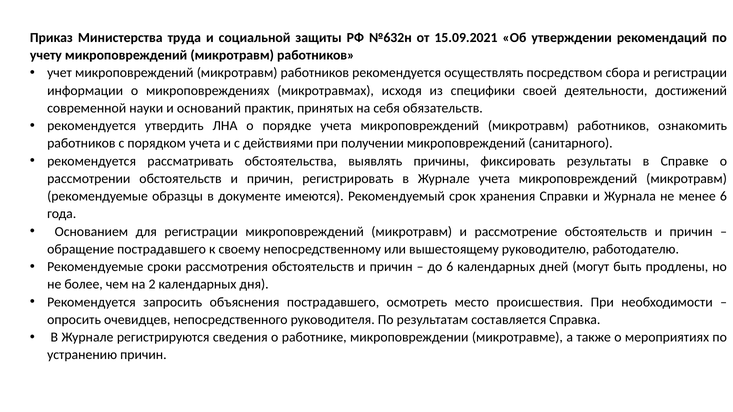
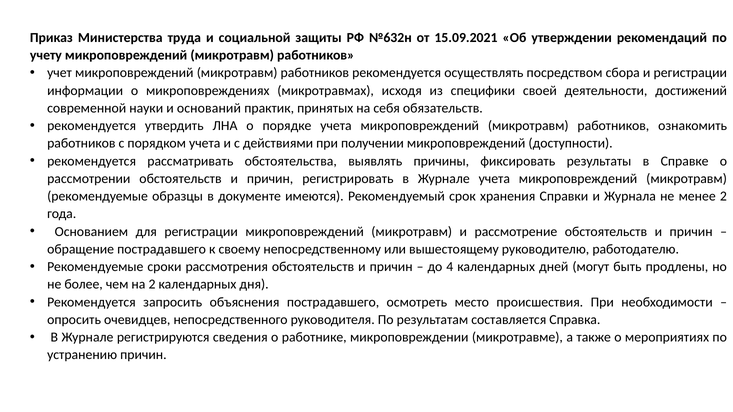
санитарного: санитарного -> доступности
менее 6: 6 -> 2
до 6: 6 -> 4
